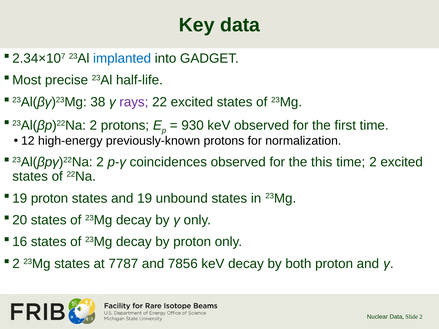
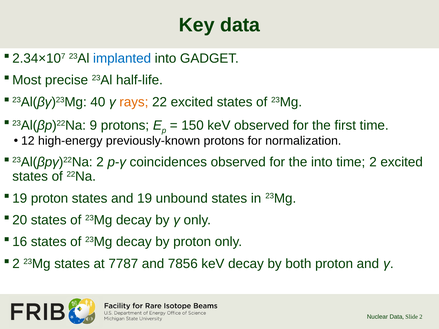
38: 38 -> 40
rays colour: purple -> orange
23Al(βp)22Na 2: 2 -> 9
930: 930 -> 150
the this: this -> into
